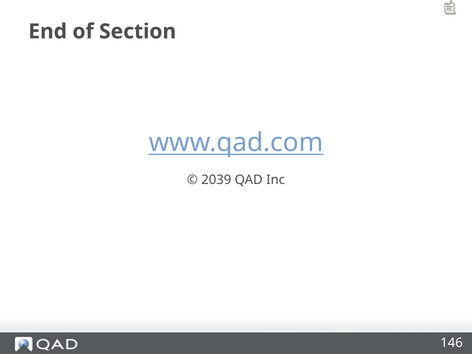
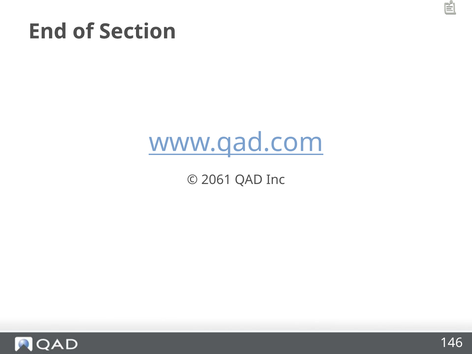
2039: 2039 -> 2061
